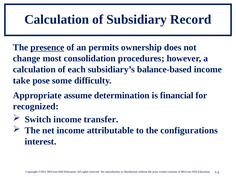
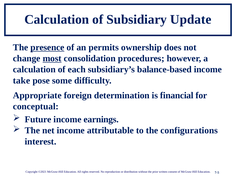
Record: Record -> Update
most underline: none -> present
assume: assume -> foreign
recognized: recognized -> conceptual
Switch: Switch -> Future
transfer: transfer -> earnings
